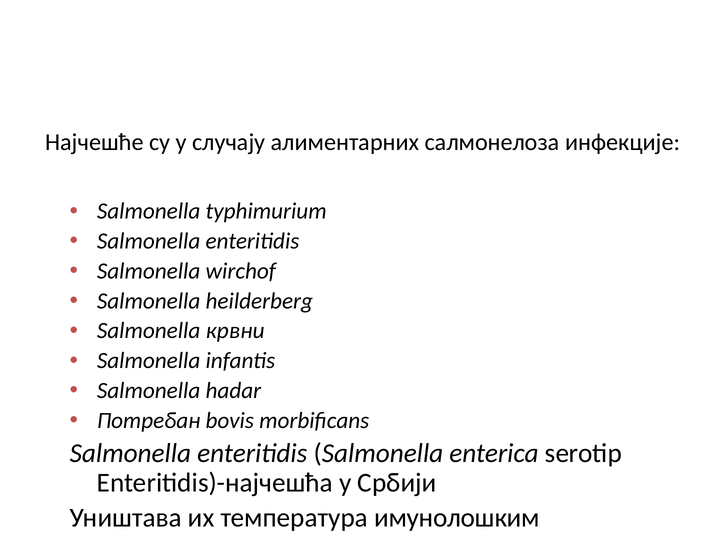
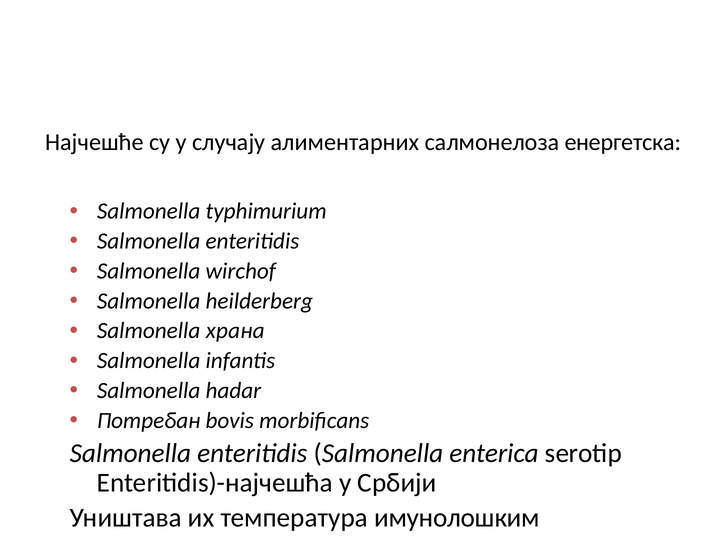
инфекције: инфекције -> енергетска
крвни: крвни -> храна
